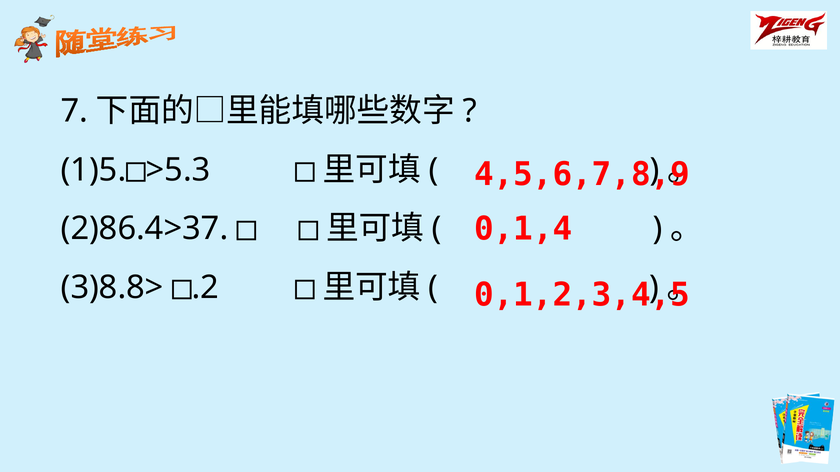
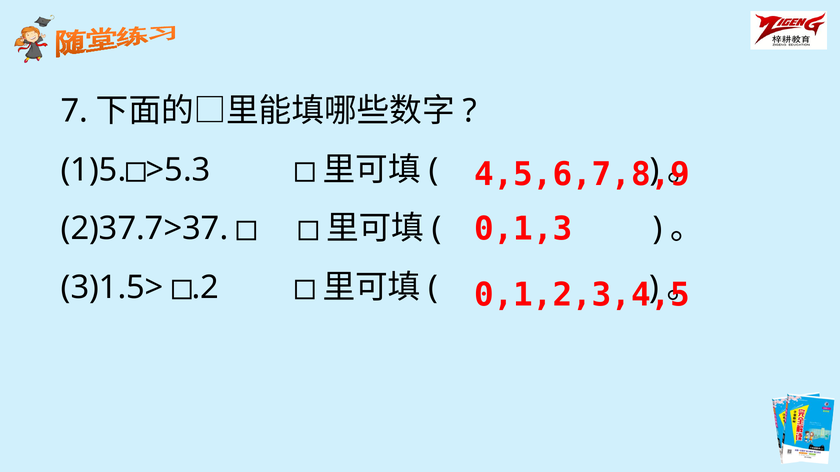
0,1,4: 0,1,4 -> 0,1,3
2)86.4>37: 2)86.4>37 -> 2)37.7>37
3)8.8>: 3)8.8> -> 3)1.5>
